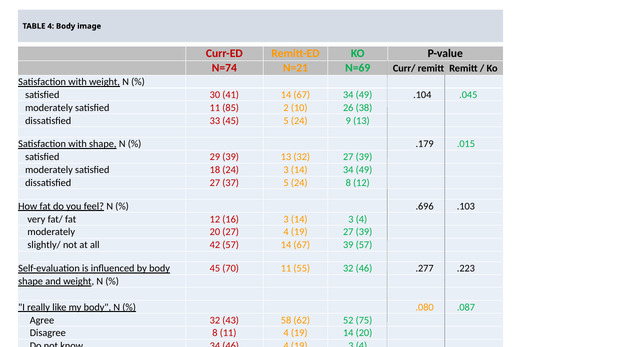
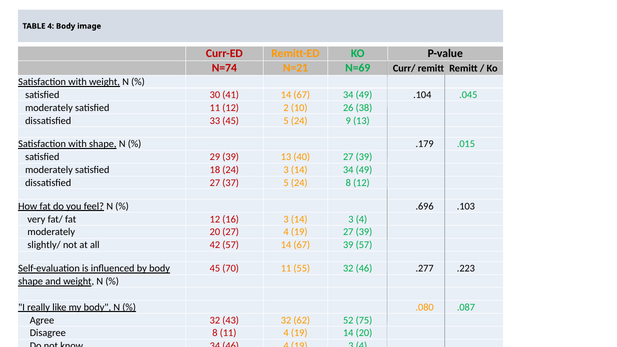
11 85: 85 -> 12
13 32: 32 -> 40
43 58: 58 -> 32
